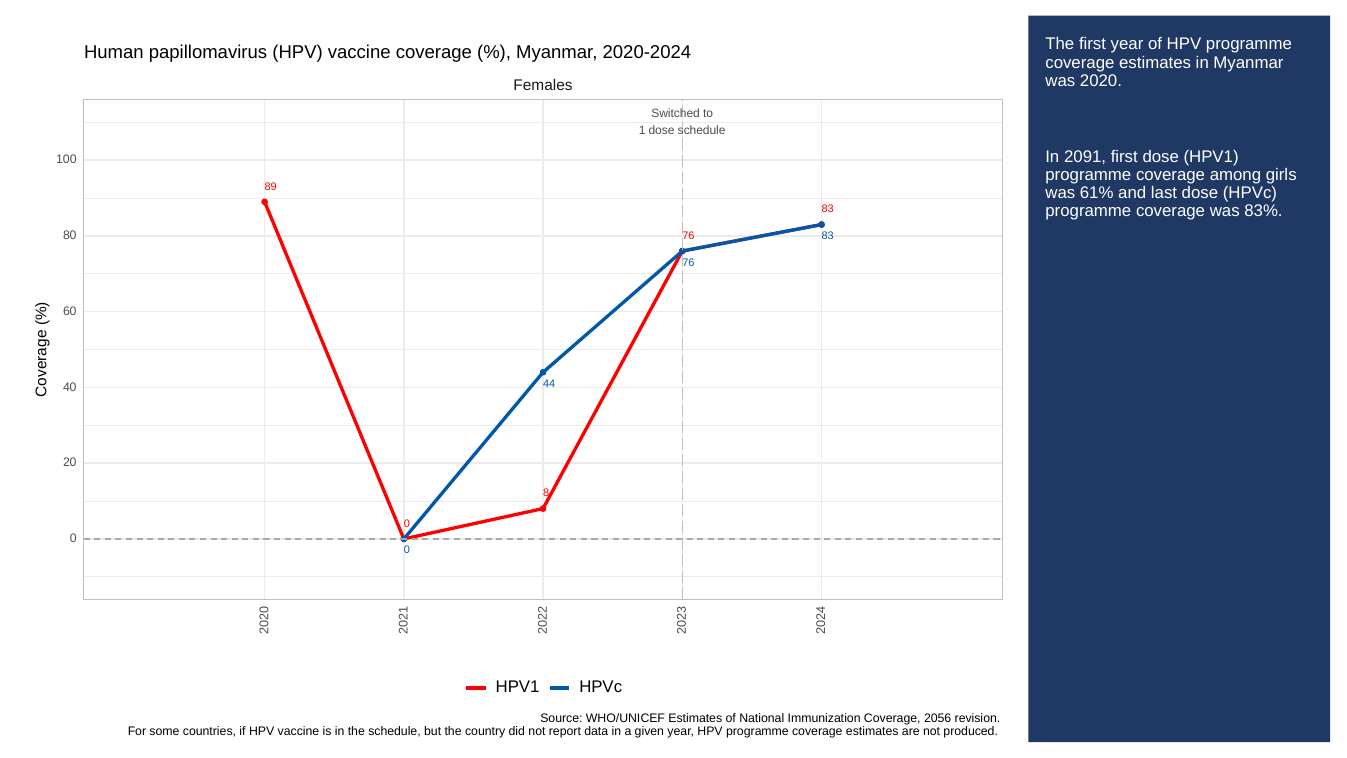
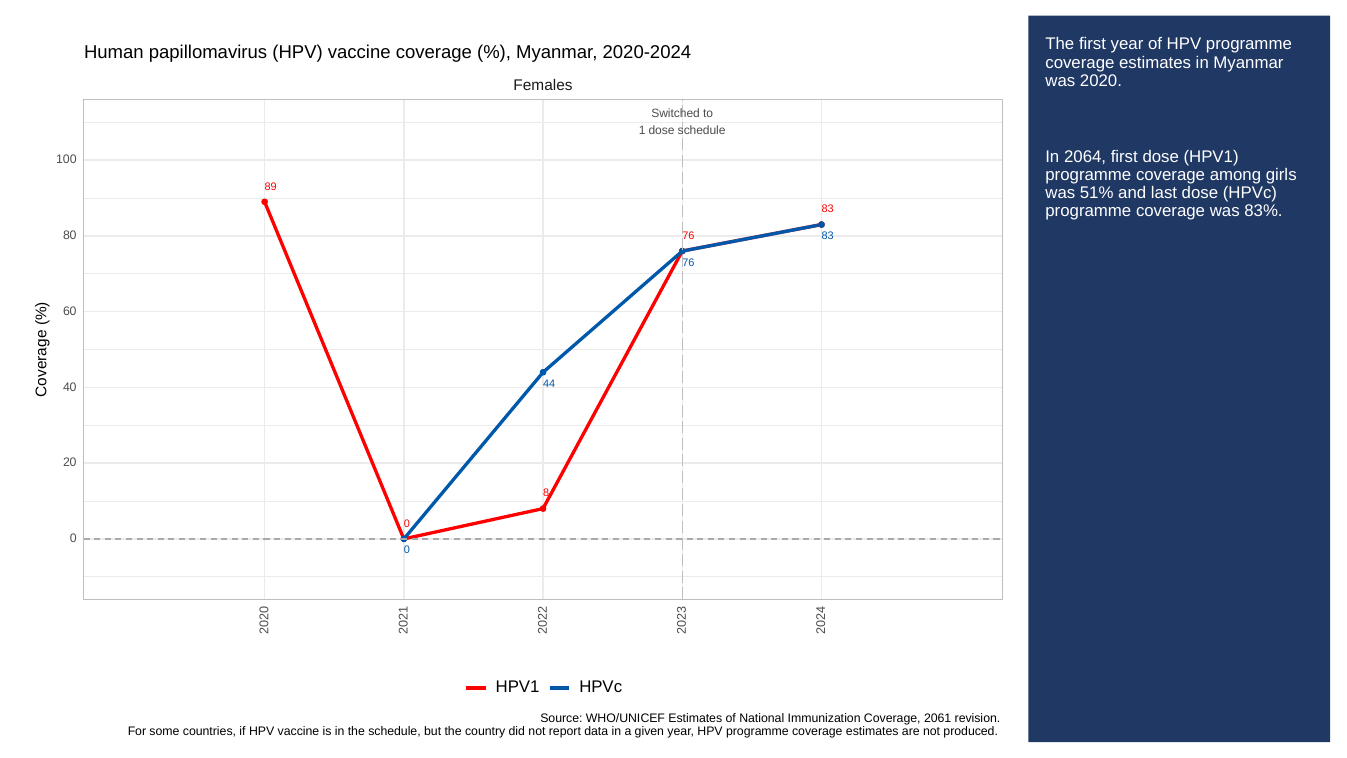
2091: 2091 -> 2064
61%: 61% -> 51%
2056: 2056 -> 2061
